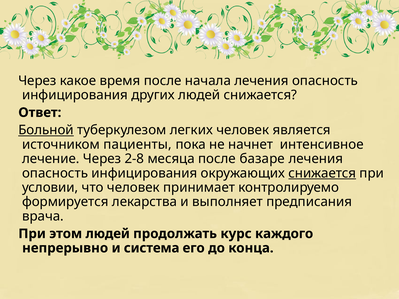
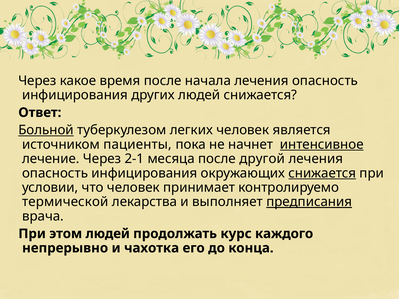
интенсивное underline: none -> present
2-8: 2-8 -> 2-1
базаре: базаре -> другой
формируется: формируется -> термической
предписания underline: none -> present
система: система -> чахотка
